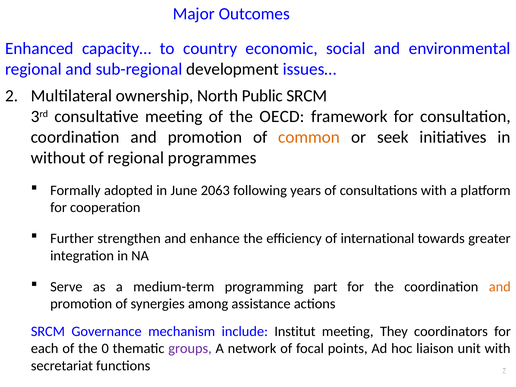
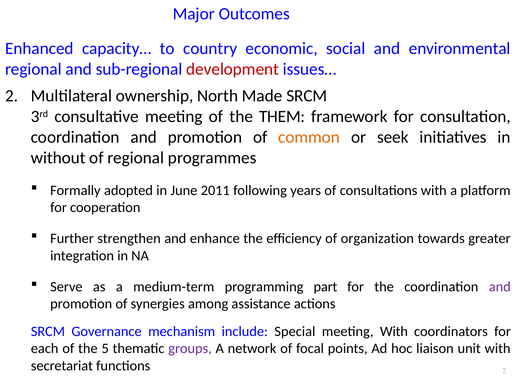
development colour: black -> red
Public: Public -> Made
OECD: OECD -> THEM
2063: 2063 -> 2011
international: international -> organization
and at (500, 287) colour: orange -> purple
Institut: Institut -> Special
meeting They: They -> With
0: 0 -> 5
